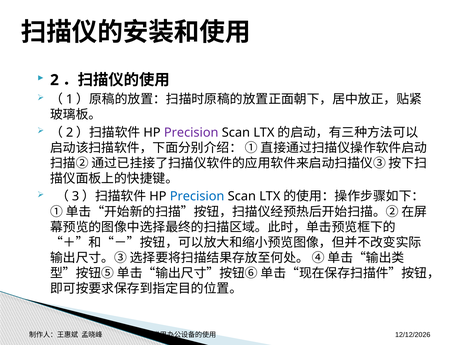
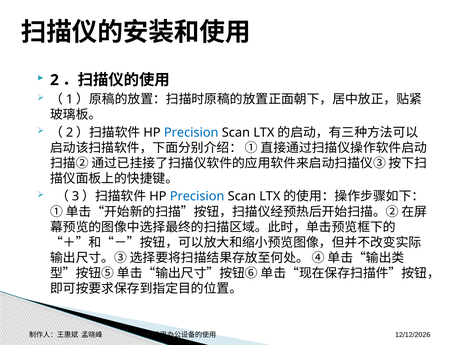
Precision at (191, 133) colour: purple -> blue
